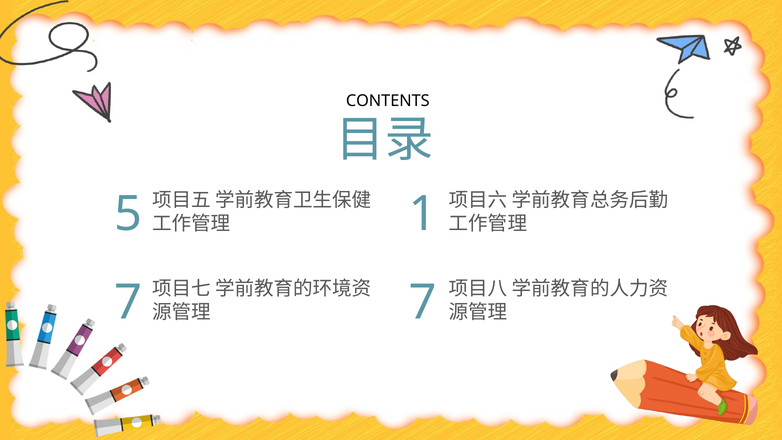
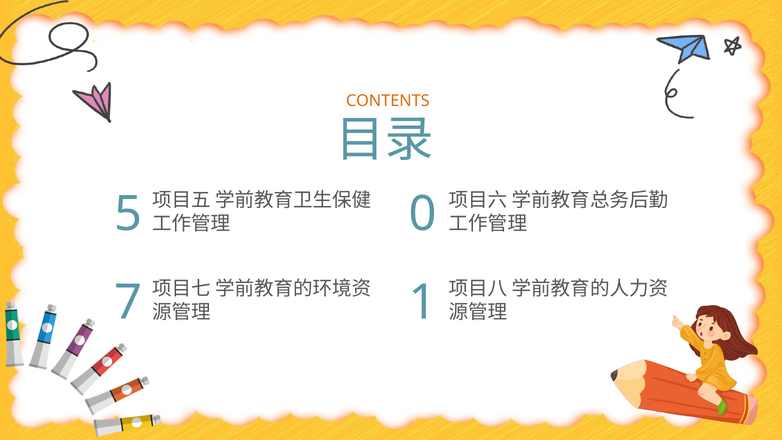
CONTENTS colour: black -> orange
1: 1 -> 0
7 7: 7 -> 1
